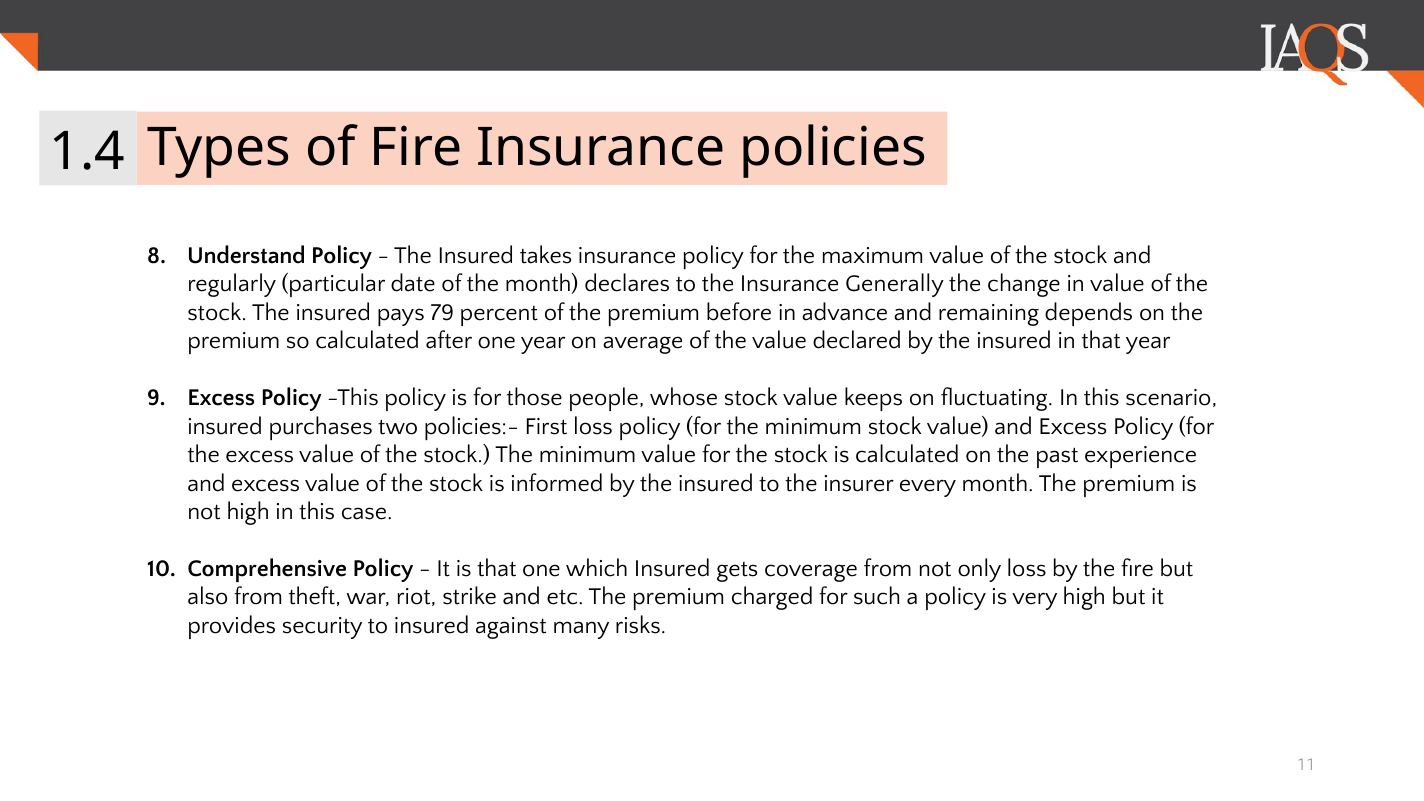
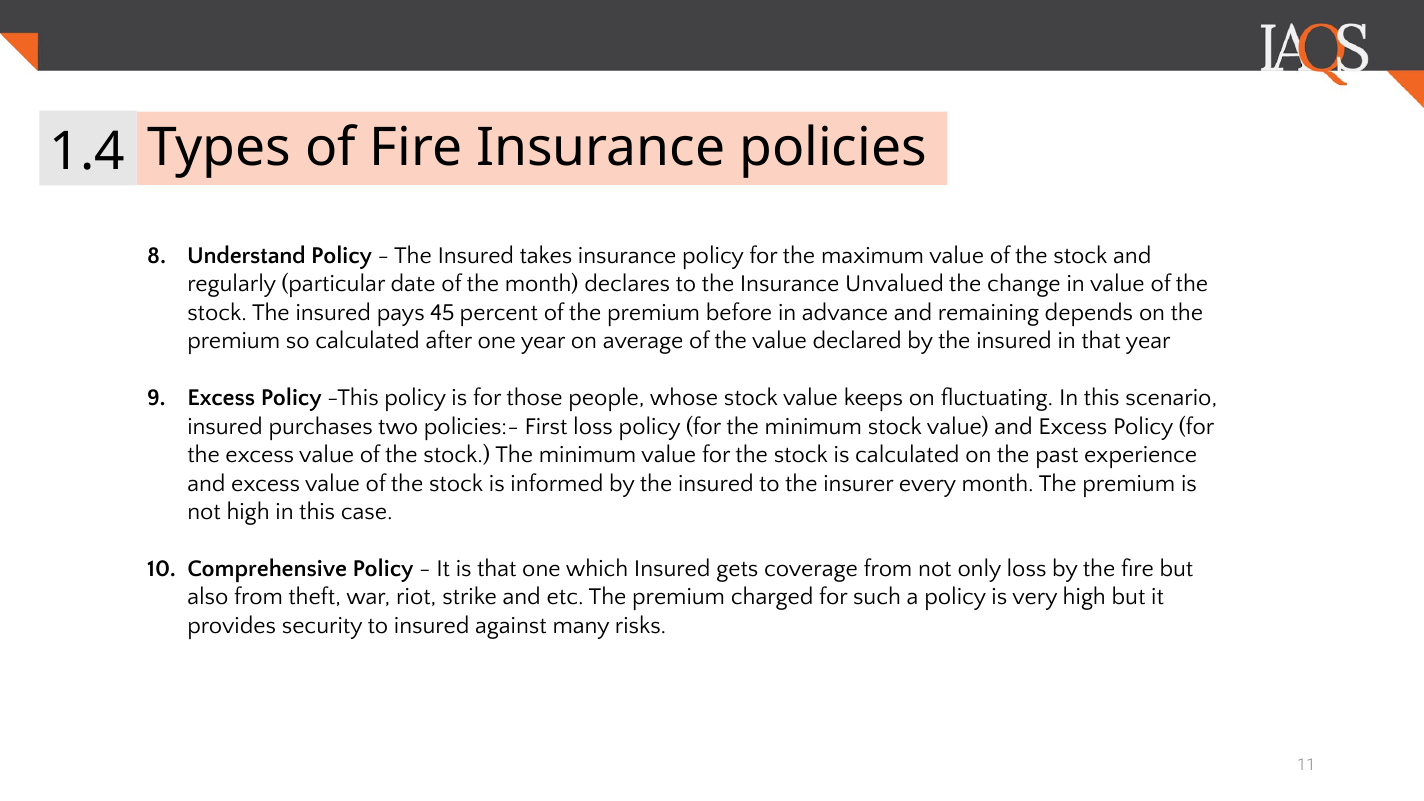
Generally: Generally -> Unvalued
79: 79 -> 45
